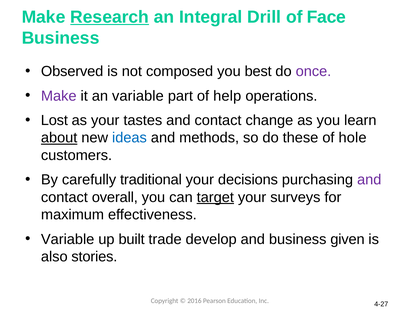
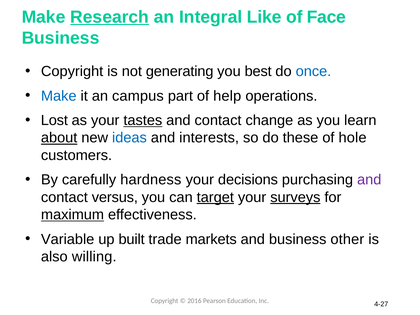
Drill: Drill -> Like
Observed at (72, 71): Observed -> Copyright
composed: composed -> generating
once colour: purple -> blue
Make at (59, 96) colour: purple -> blue
an variable: variable -> campus
tastes underline: none -> present
methods: methods -> interests
traditional: traditional -> hardness
overall: overall -> versus
surveys underline: none -> present
maximum underline: none -> present
develop: develop -> markets
given: given -> other
stories: stories -> willing
